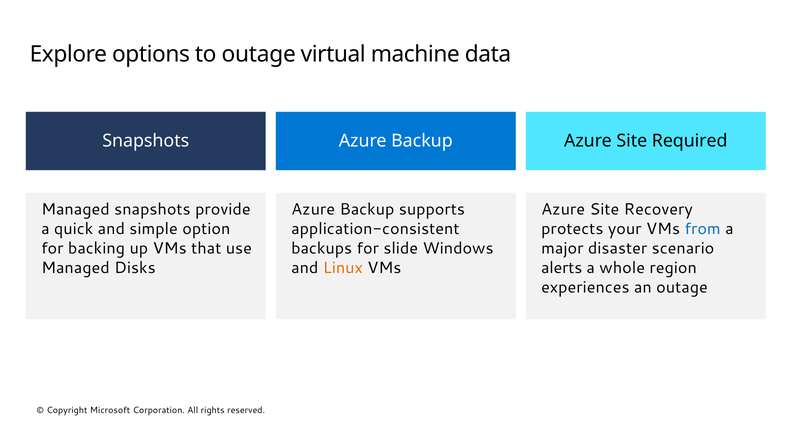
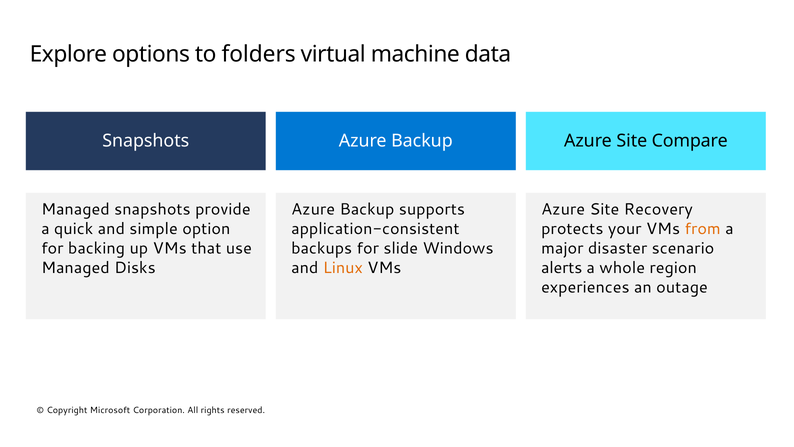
to outage: outage -> folders
Required: Required -> Compare
from colour: blue -> orange
